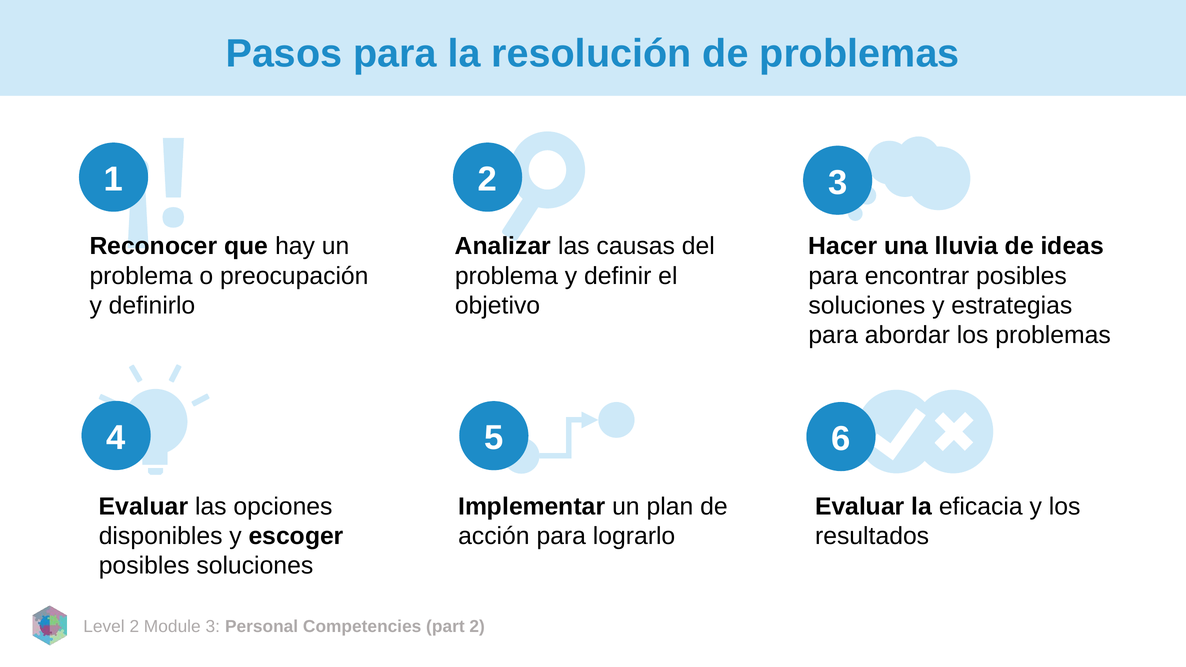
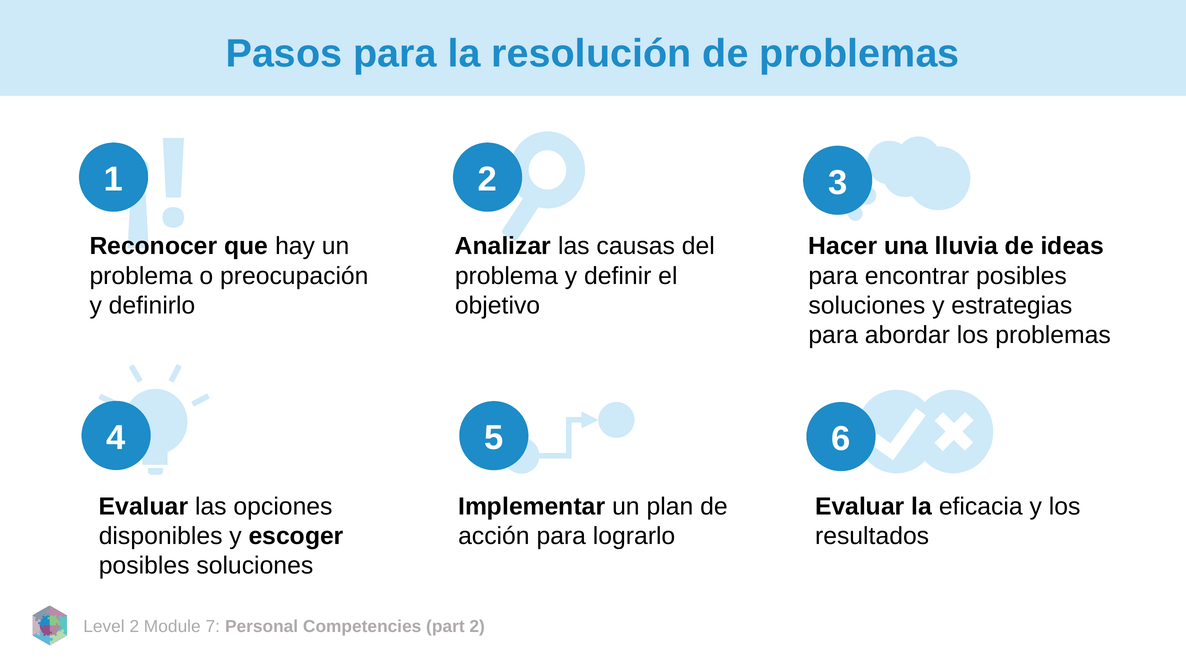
3 at (213, 627): 3 -> 7
